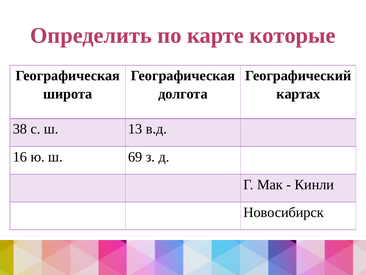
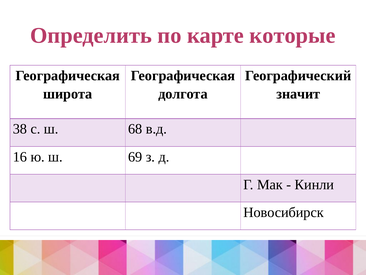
картах: картах -> значит
13: 13 -> 68
